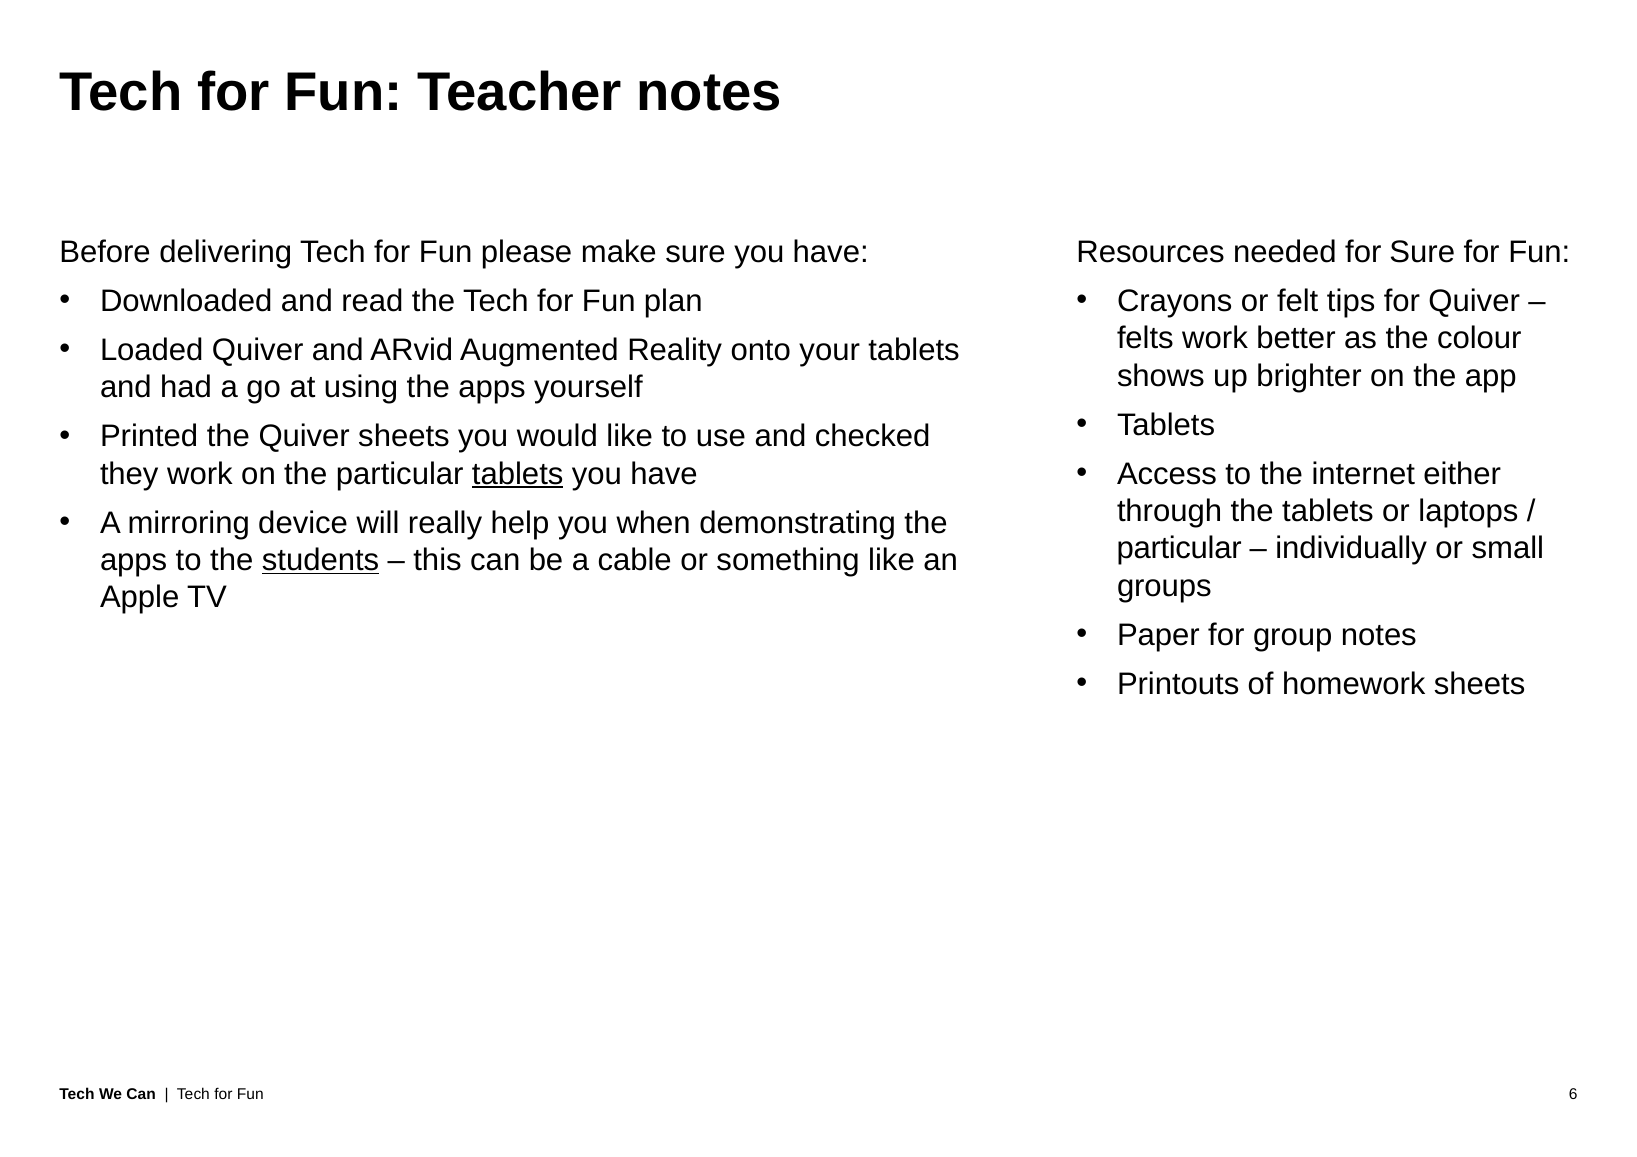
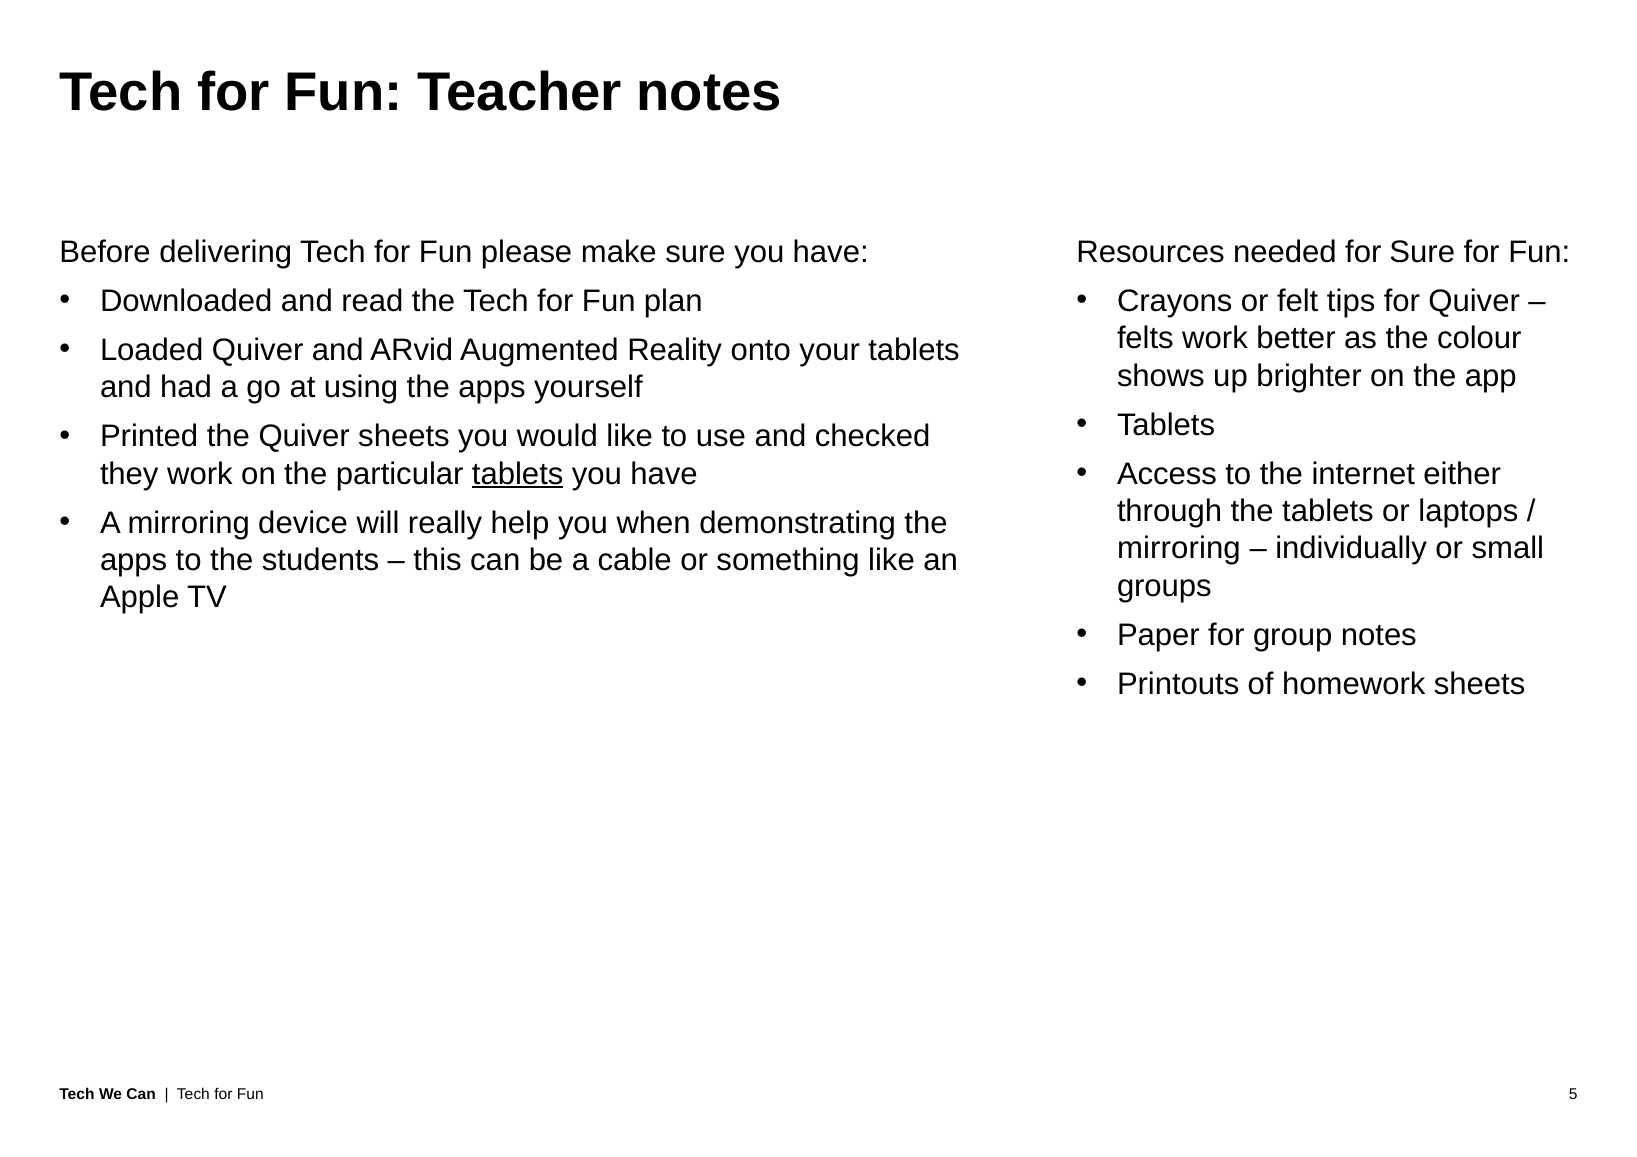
particular at (1179, 549): particular -> mirroring
students underline: present -> none
6: 6 -> 5
